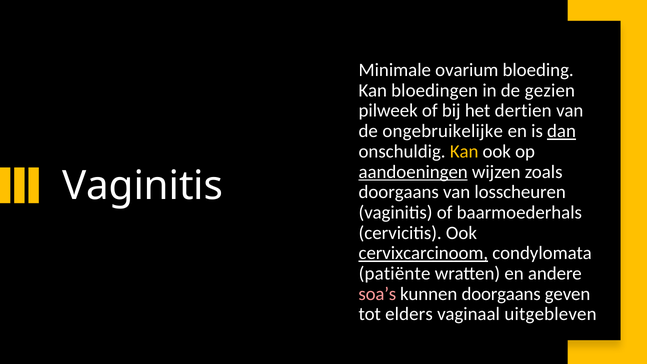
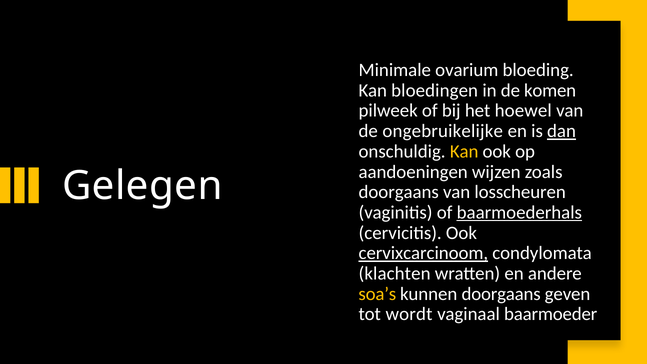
gezien: gezien -> komen
dertien: dertien -> hoewel
aandoeningen underline: present -> none
Vaginitis at (143, 186): Vaginitis -> Gelegen
baarmoederhals underline: none -> present
patiënte: patiënte -> klachten
soa’s colour: pink -> yellow
elders: elders -> wordt
uitgebleven: uitgebleven -> baarmoeder
